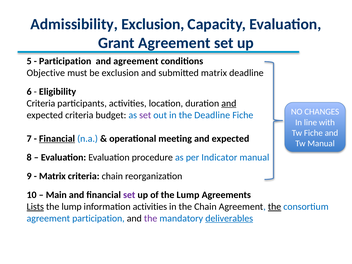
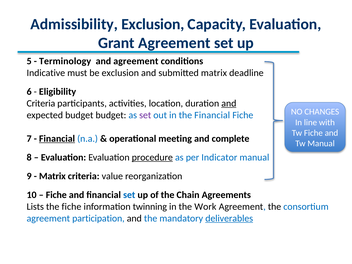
Participation at (65, 61): Participation -> Terminology
Objective: Objective -> Indicative
expected criteria: criteria -> budget
the Deadline: Deadline -> Financial
expected at (230, 139): expected -> complete
procedure underline: none -> present
criteria chain: chain -> value
Main at (56, 195): Main -> Fiche
set at (129, 195) colour: purple -> blue
of the Lump: Lump -> Chain
Lists underline: present -> none
lump at (72, 207): lump -> fiche
information activities: activities -> twinning
the Chain: Chain -> Work
the at (275, 207) underline: present -> none
the at (151, 218) colour: purple -> blue
